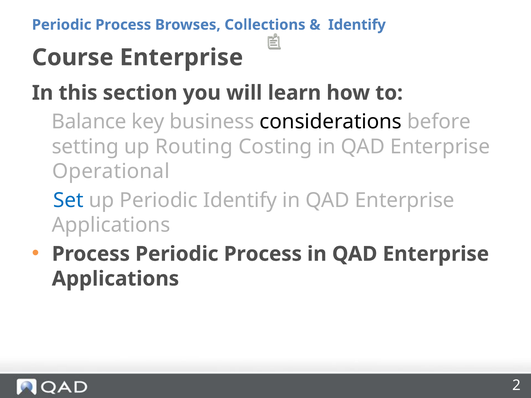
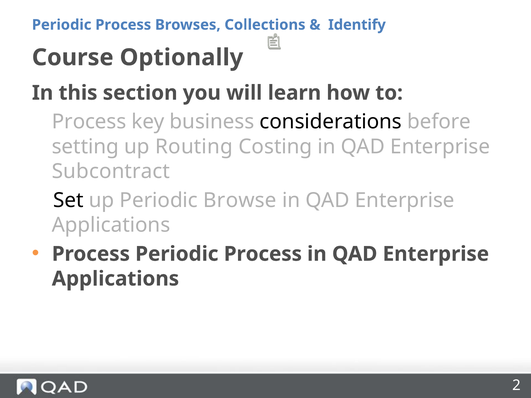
Course Enterprise: Enterprise -> Optionally
Balance at (89, 122): Balance -> Process
Operational: Operational -> Subcontract
Set colour: blue -> black
Periodic Identify: Identify -> Browse
